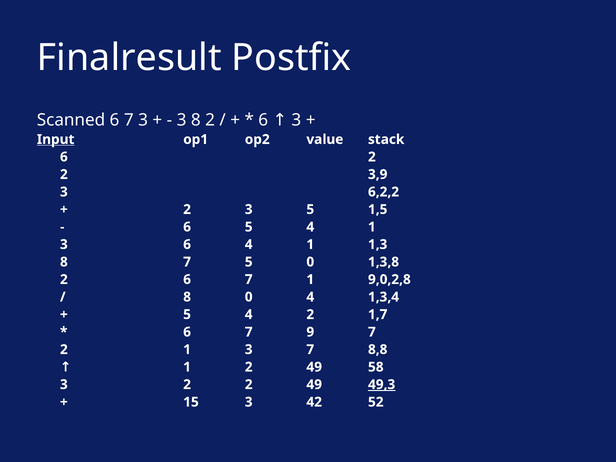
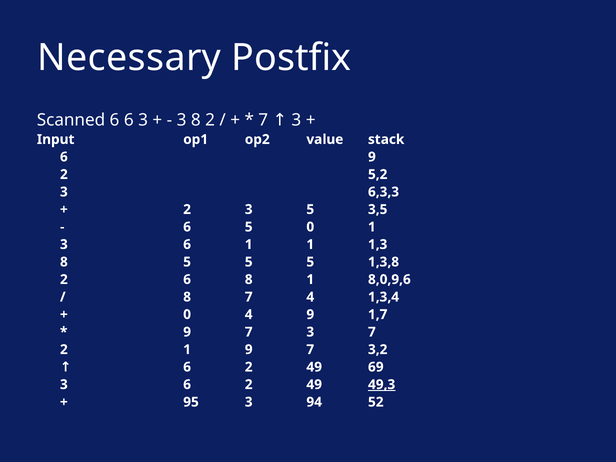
Finalresult: Finalresult -> Necessary
7 at (129, 120): 7 -> 6
6 at (263, 120): 6 -> 7
Input underline: present -> none
6 2: 2 -> 9
3,9: 3,9 -> 5,2
6,2,2: 6,2,2 -> 6,3,3
1,5: 1,5 -> 3,5
6 5 4: 4 -> 0
6 4: 4 -> 1
8 7: 7 -> 5
0 at (310, 262): 0 -> 5
2 6 7: 7 -> 8
9,0,2,8: 9,0,2,8 -> 8,0,9,6
8 0: 0 -> 7
5 at (187, 314): 5 -> 0
4 2: 2 -> 9
6 at (187, 332): 6 -> 9
9 at (310, 332): 9 -> 3
2 1 3: 3 -> 9
8,8: 8,8 -> 3,2
1 at (187, 367): 1 -> 6
58: 58 -> 69
2 at (187, 385): 2 -> 6
15: 15 -> 95
42: 42 -> 94
